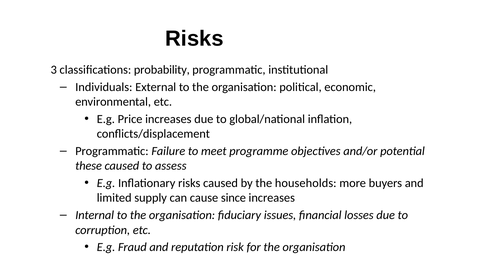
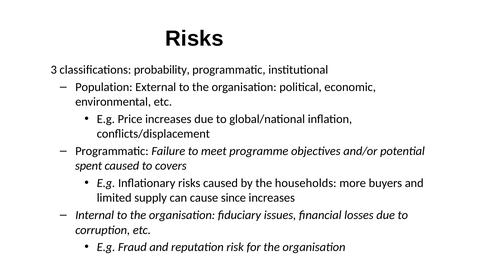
Individuals: Individuals -> Population
these: these -> spent
assess: assess -> covers
